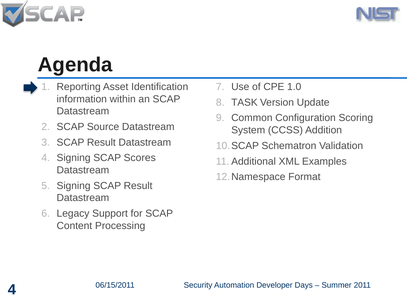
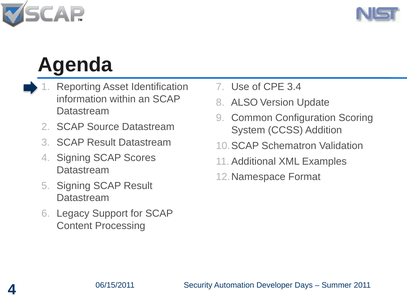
1.0: 1.0 -> 3.4
TASK: TASK -> ALSO
